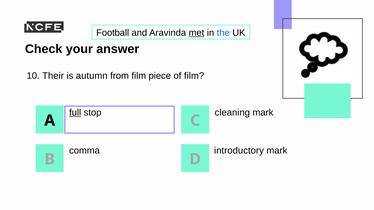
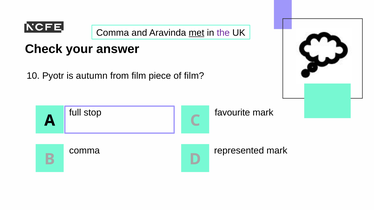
Football at (113, 33): Football -> Comma
the colour: blue -> purple
Their: Their -> Pyotr
full underline: present -> none
cleaning: cleaning -> favourite
introductory: introductory -> represented
